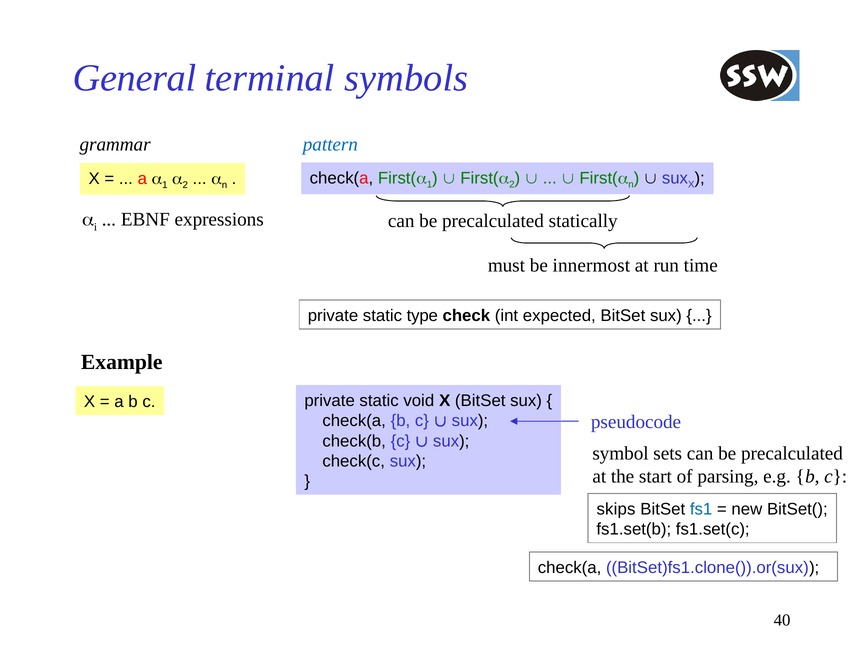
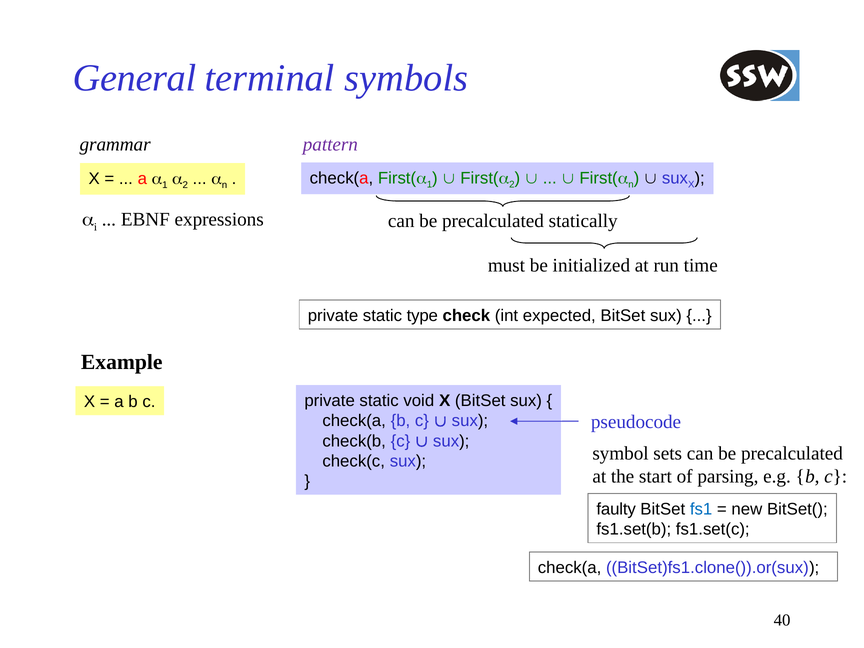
pattern colour: blue -> purple
innermost: innermost -> initialized
skips: skips -> faulty
